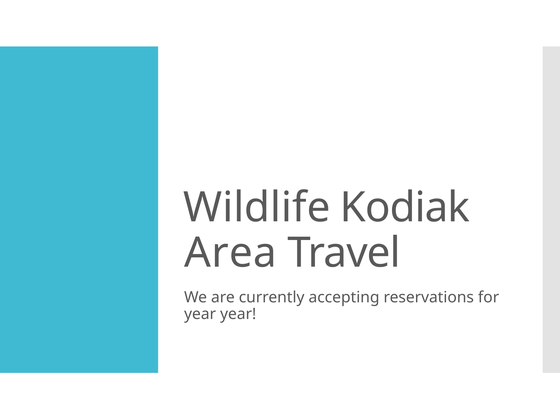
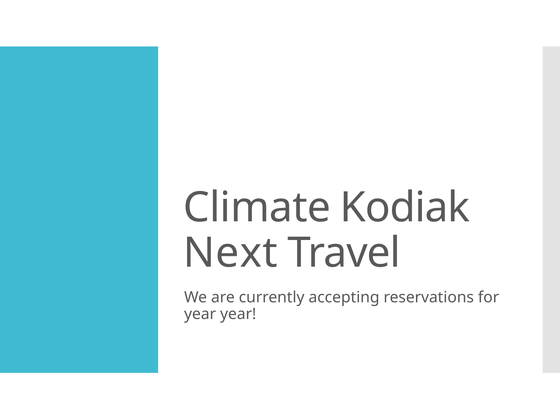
Wildlife: Wildlife -> Climate
Area: Area -> Next
